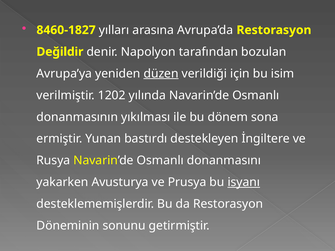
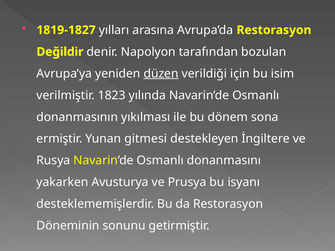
8460-1827: 8460-1827 -> 1819-1827
1202: 1202 -> 1823
bastırdı: bastırdı -> gitmesi
isyanı underline: present -> none
